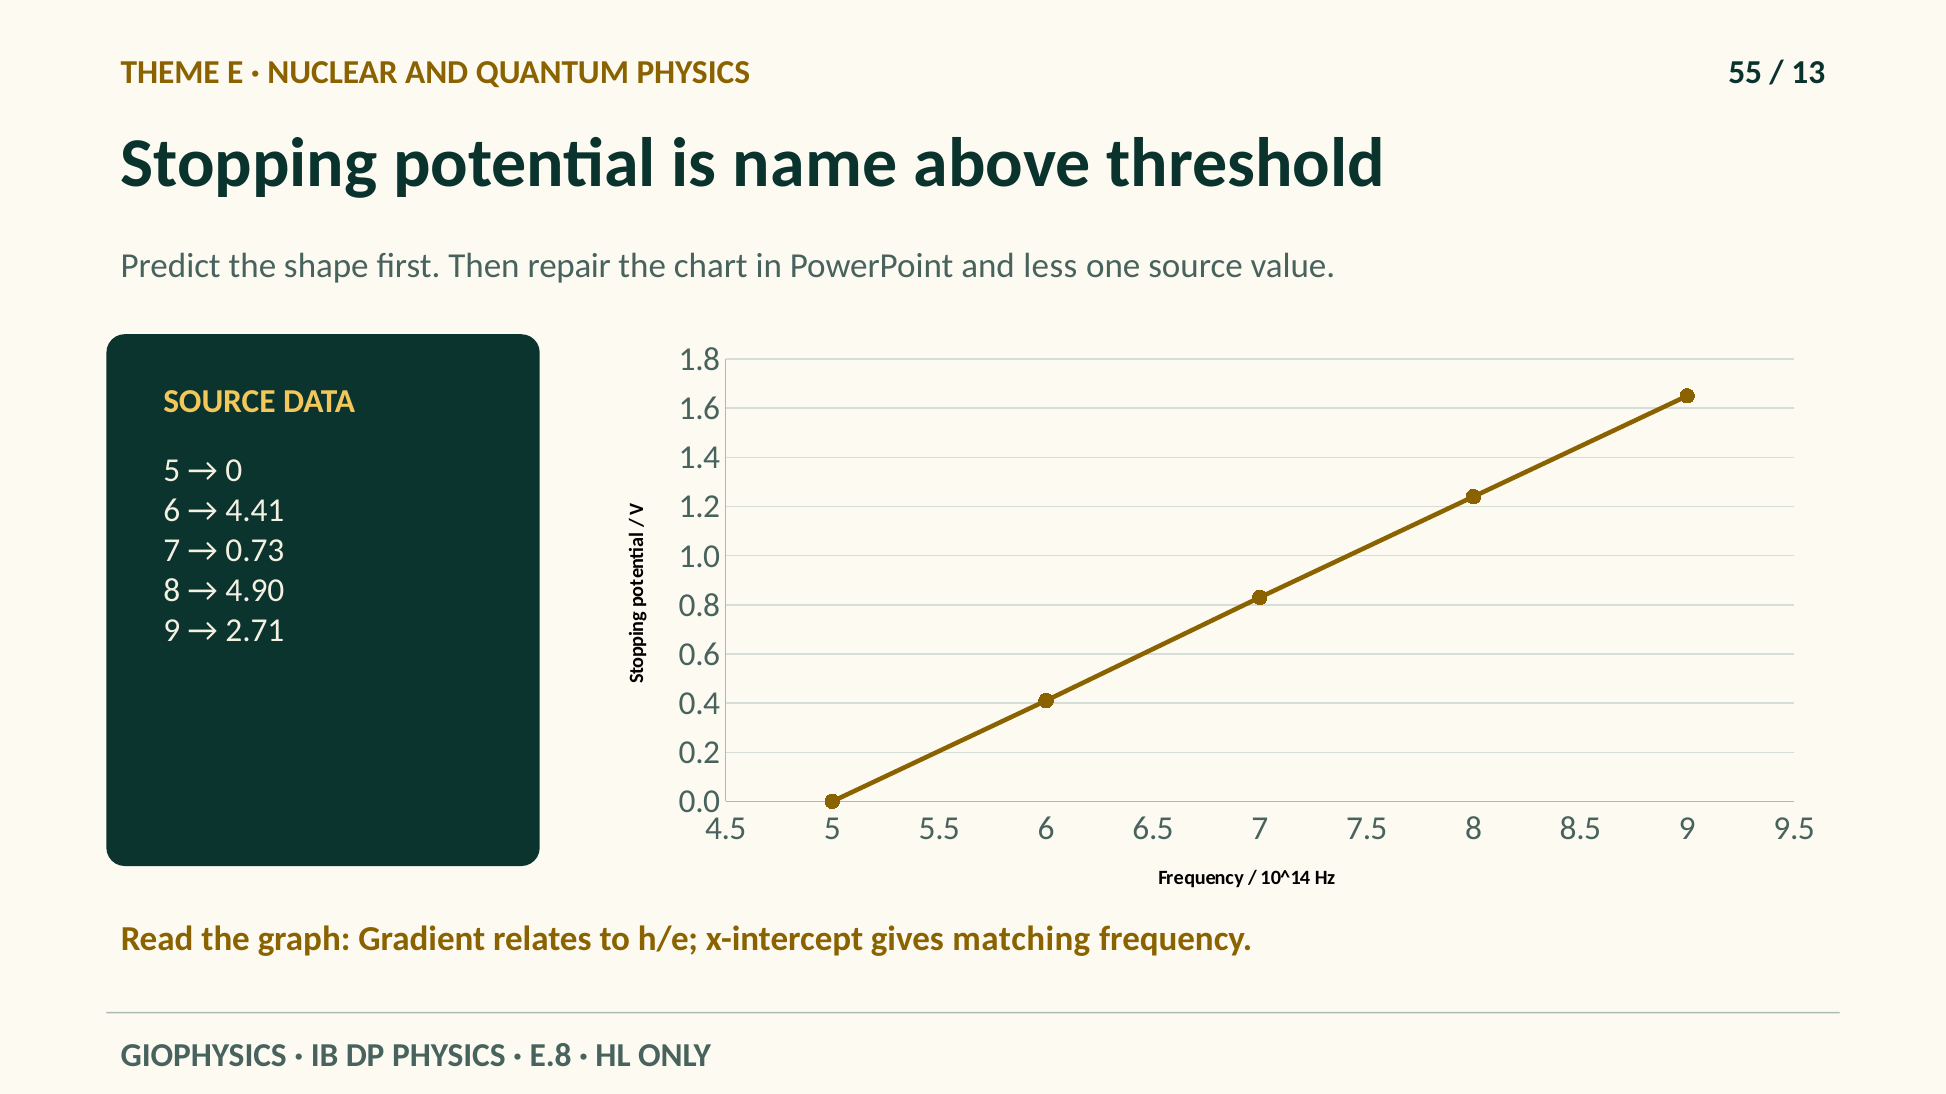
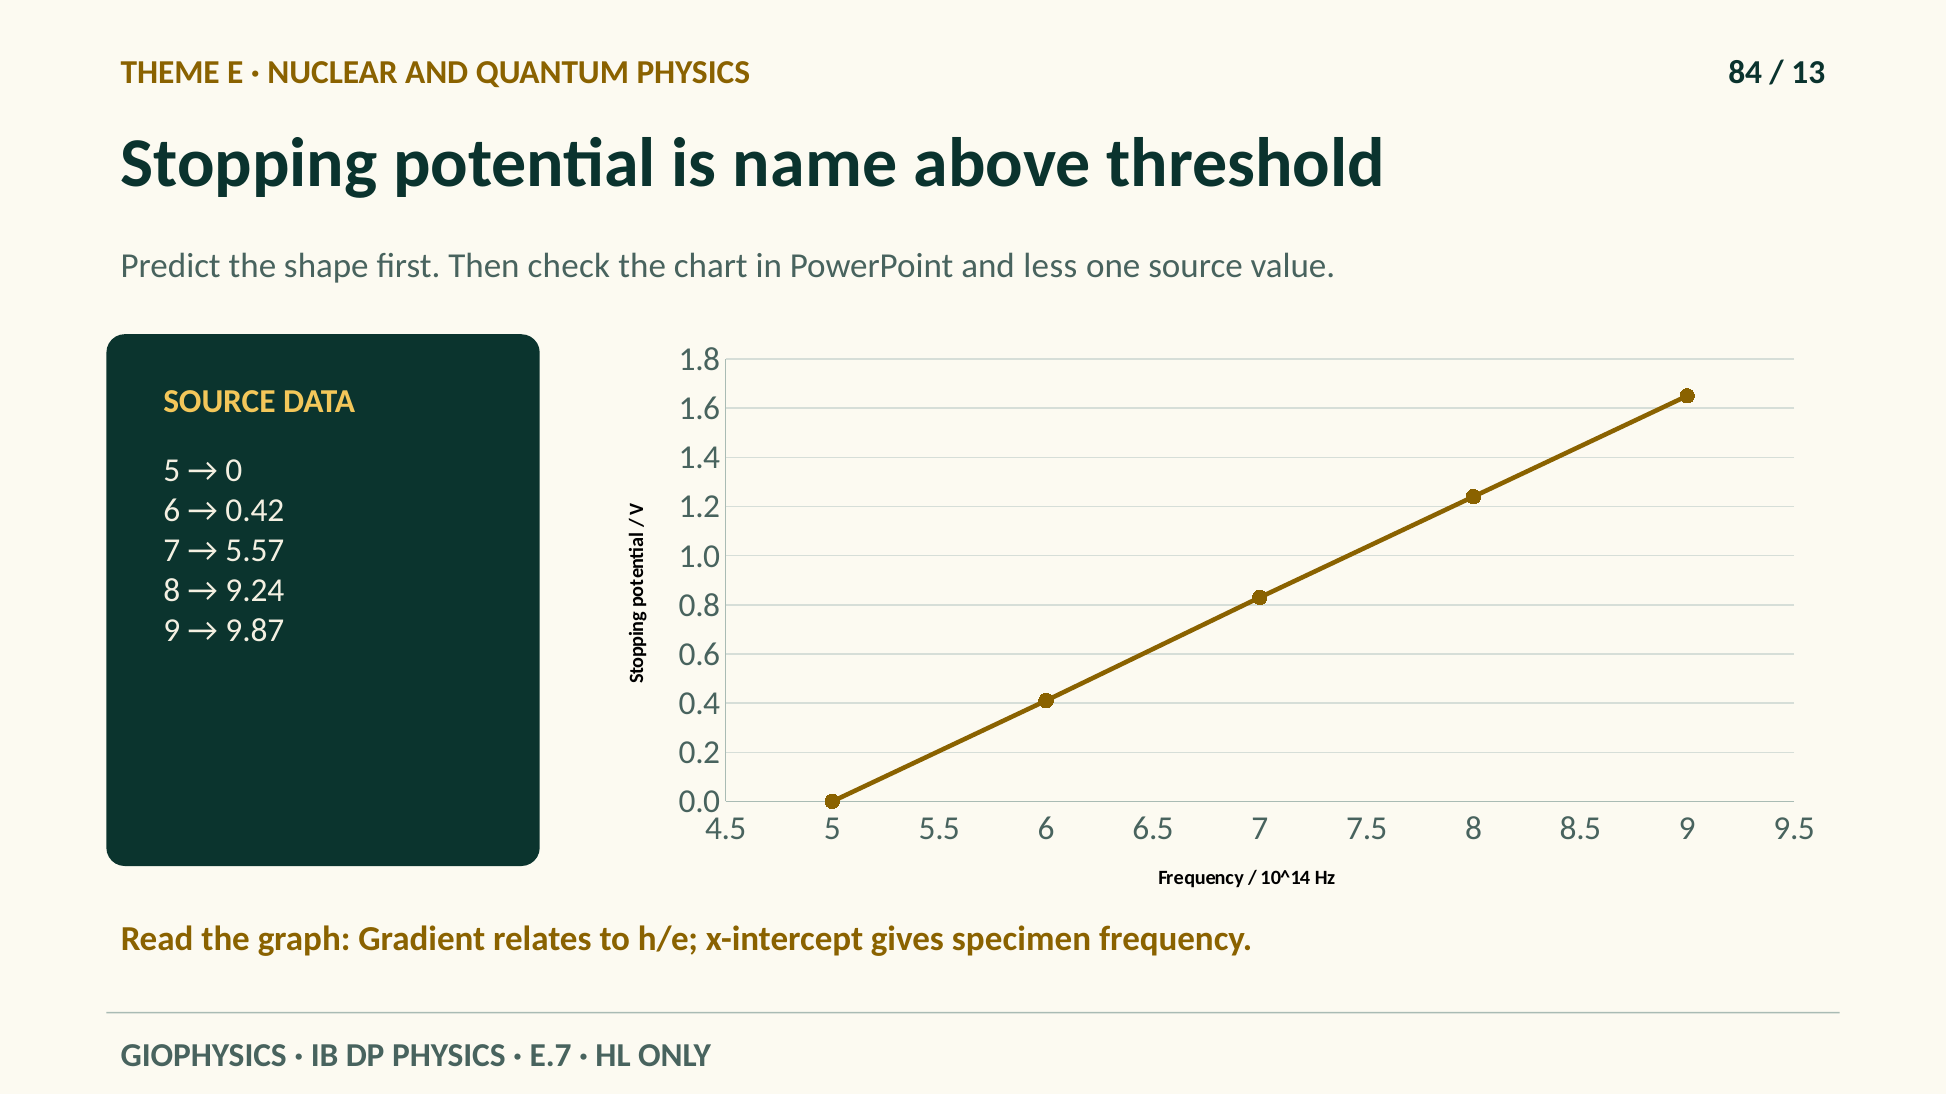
55: 55 -> 84
repair: repair -> check
4.41: 4.41 -> 0.42
0.73: 0.73 -> 5.57
4.90: 4.90 -> 9.24
2.71: 2.71 -> 9.87
matching: matching -> specimen
E.8: E.8 -> E.7
